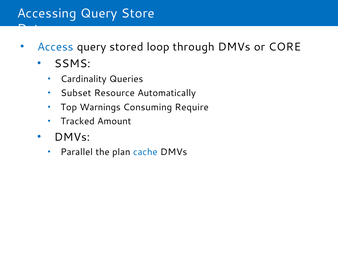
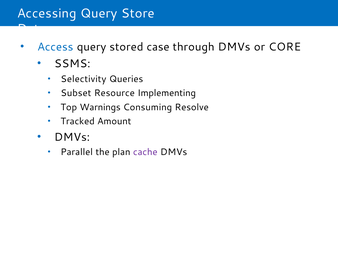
loop: loop -> case
Cardinality: Cardinality -> Selectivity
Automatically: Automatically -> Implementing
Require: Require -> Resolve
cache colour: blue -> purple
